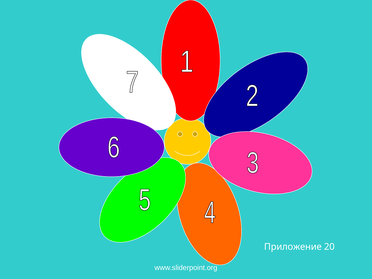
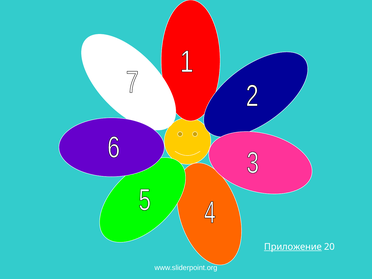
Приложение underline: none -> present
